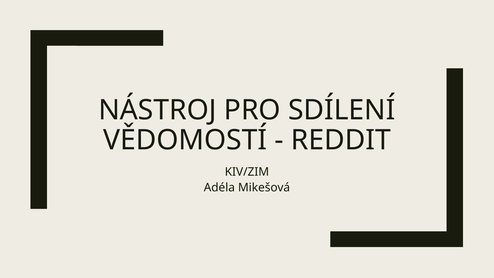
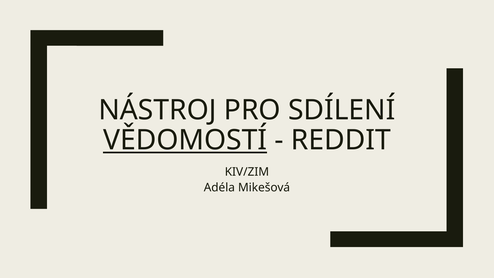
VĚDOMOSTÍ underline: none -> present
